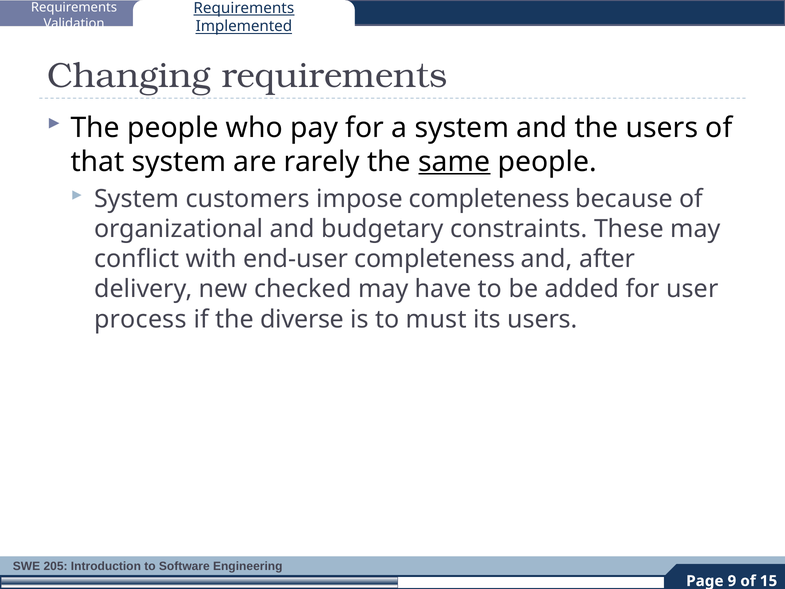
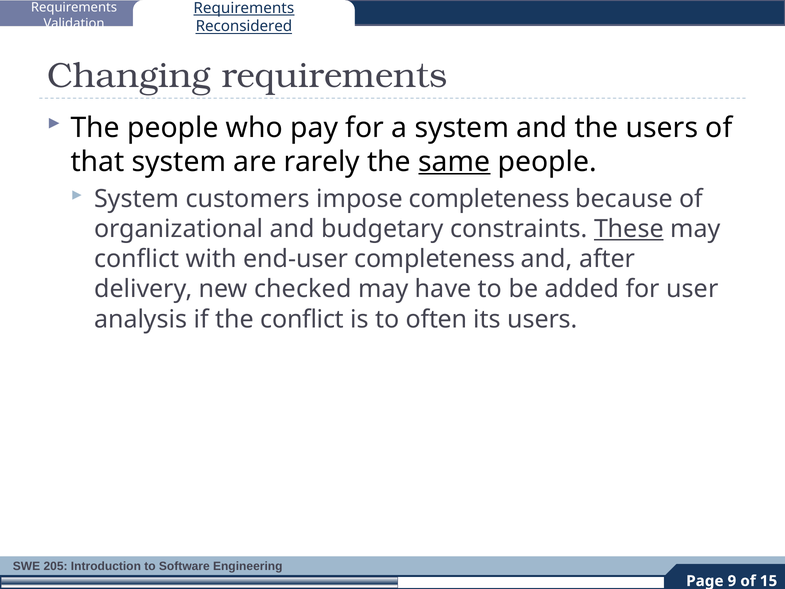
Implemented: Implemented -> Reconsidered
These underline: none -> present
process: process -> analysis
the diverse: diverse -> conflict
must: must -> often
